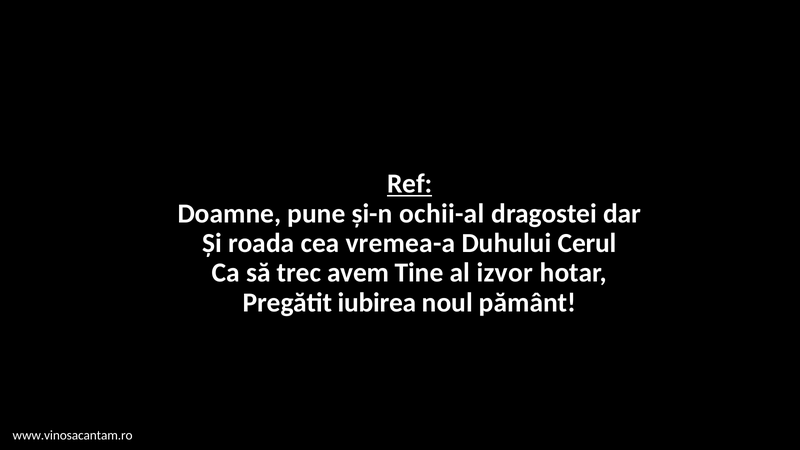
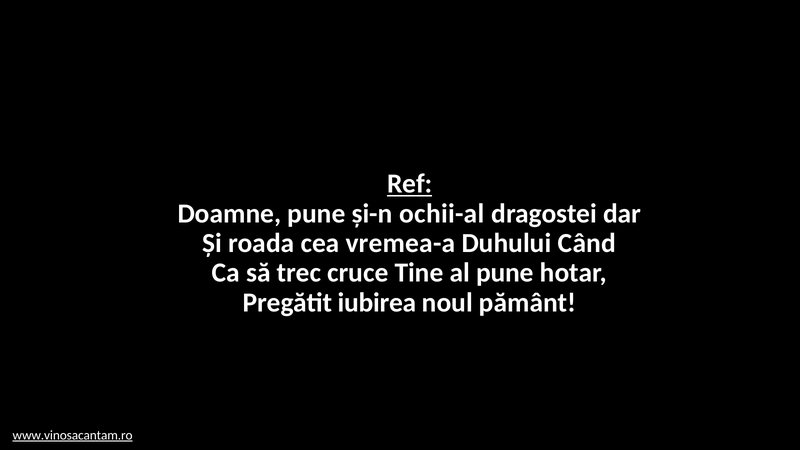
Cerul: Cerul -> Când
avem: avem -> cruce
al izvor: izvor -> pune
www.vinosacantam.ro underline: none -> present
